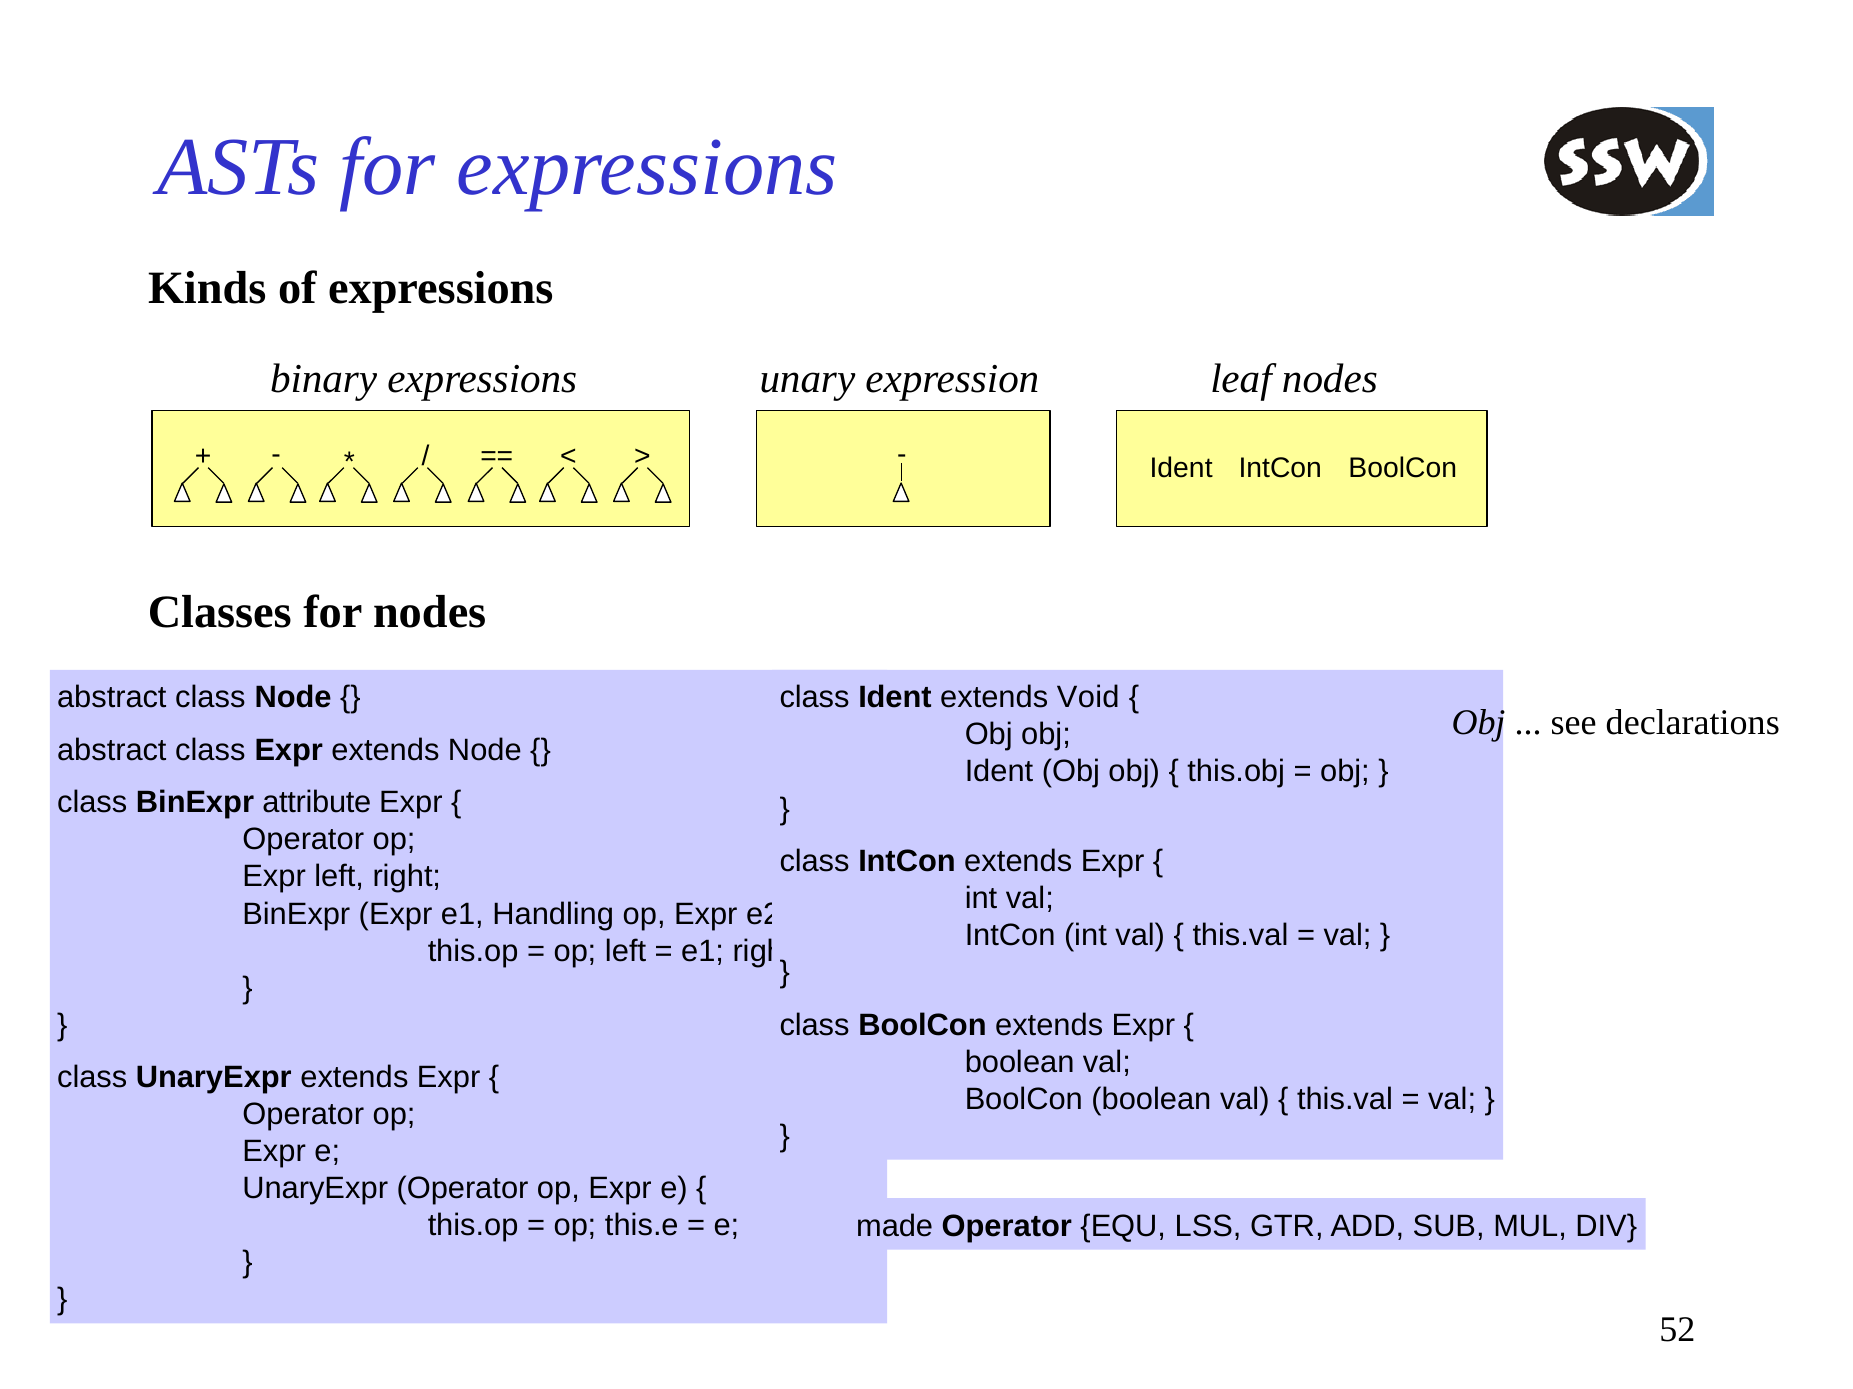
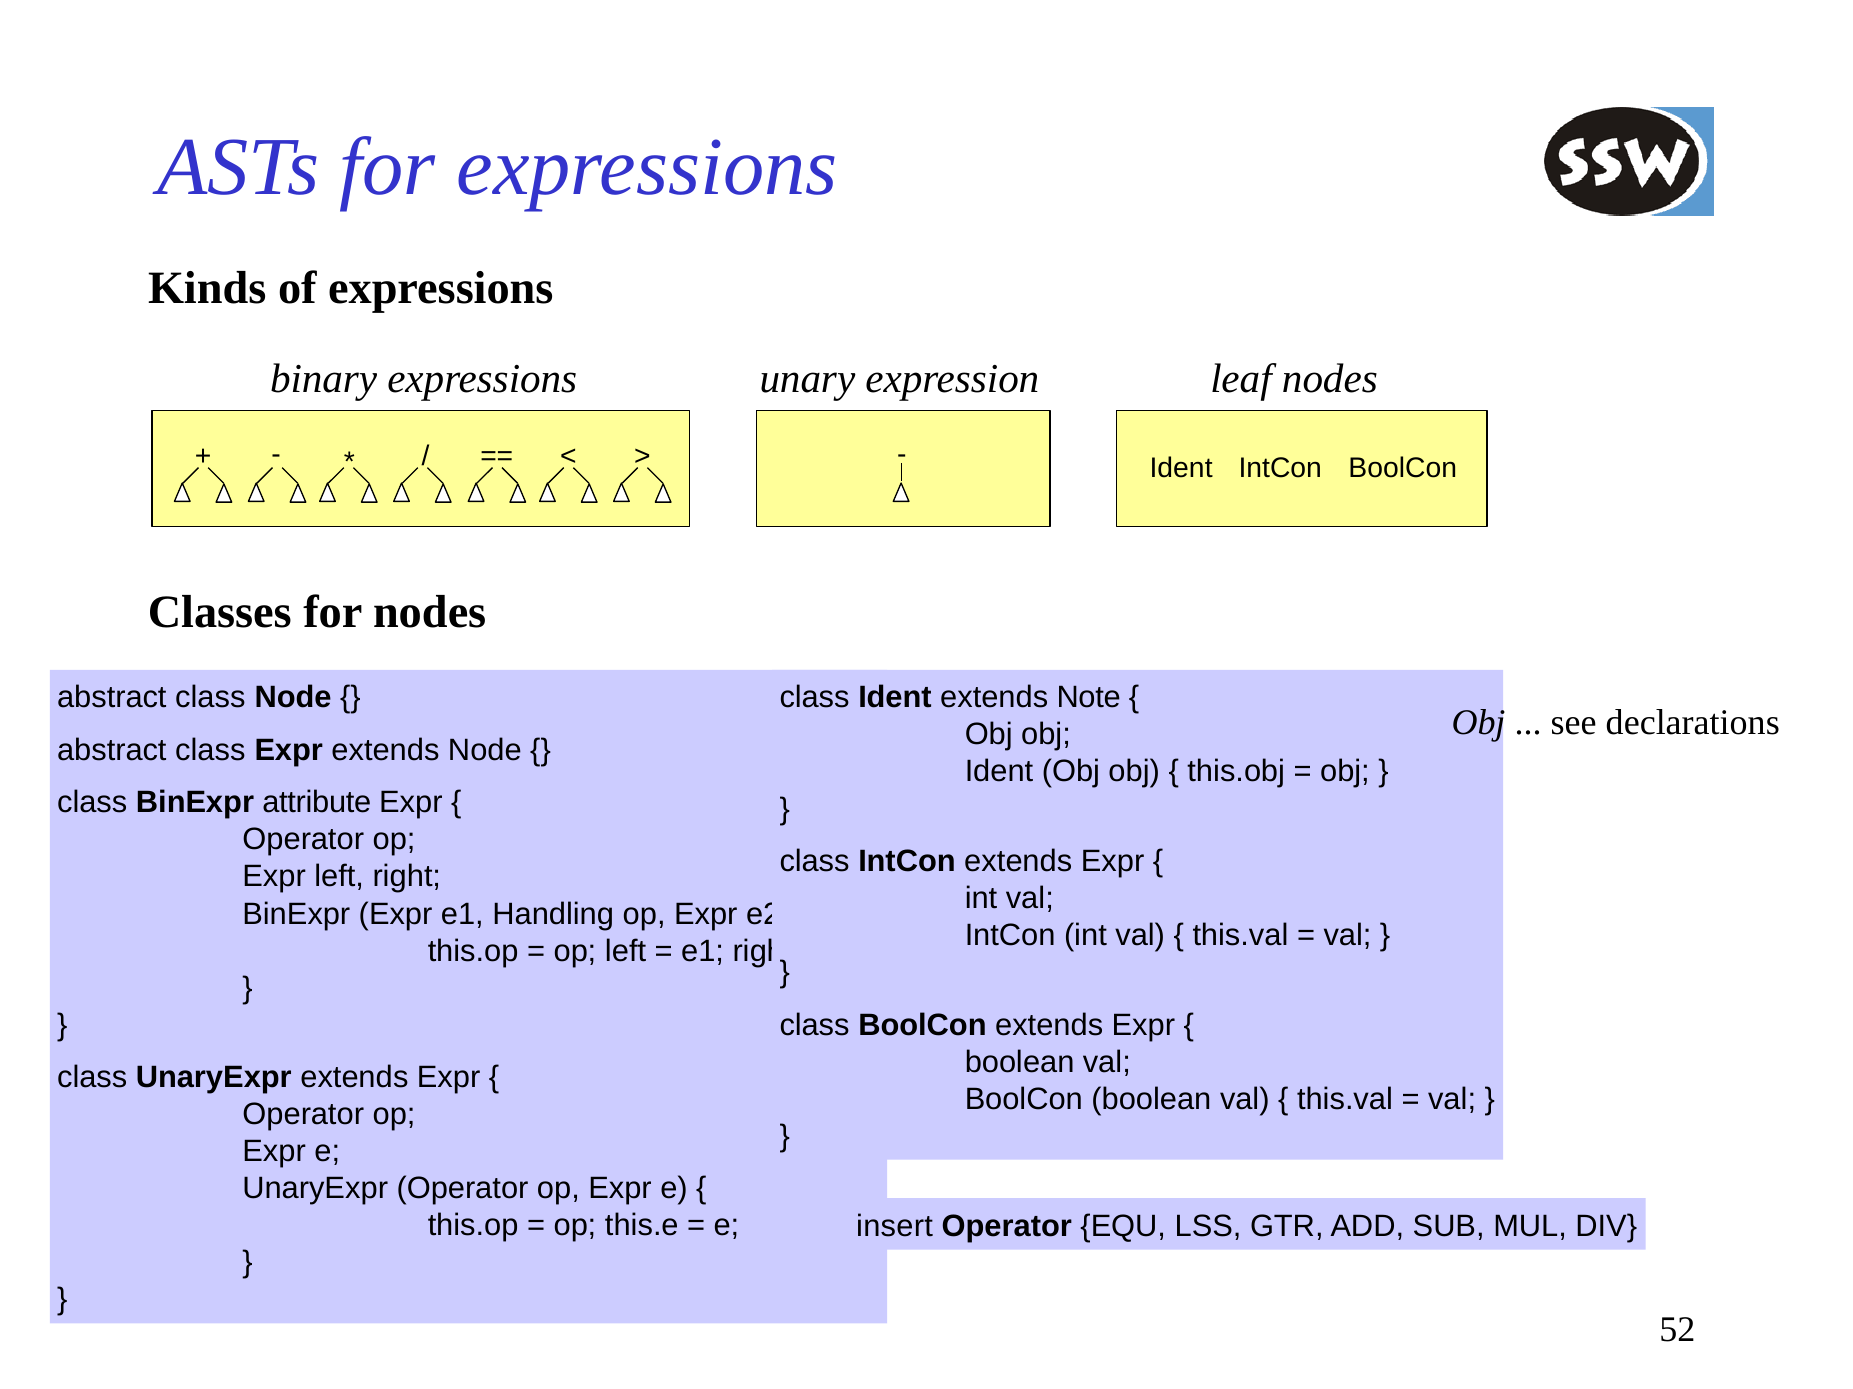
Void: Void -> Note
made: made -> insert
